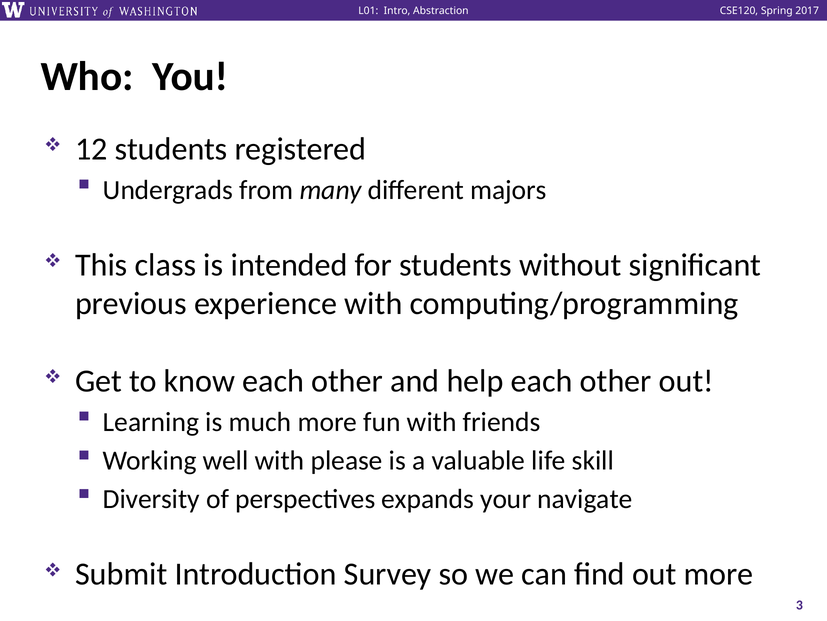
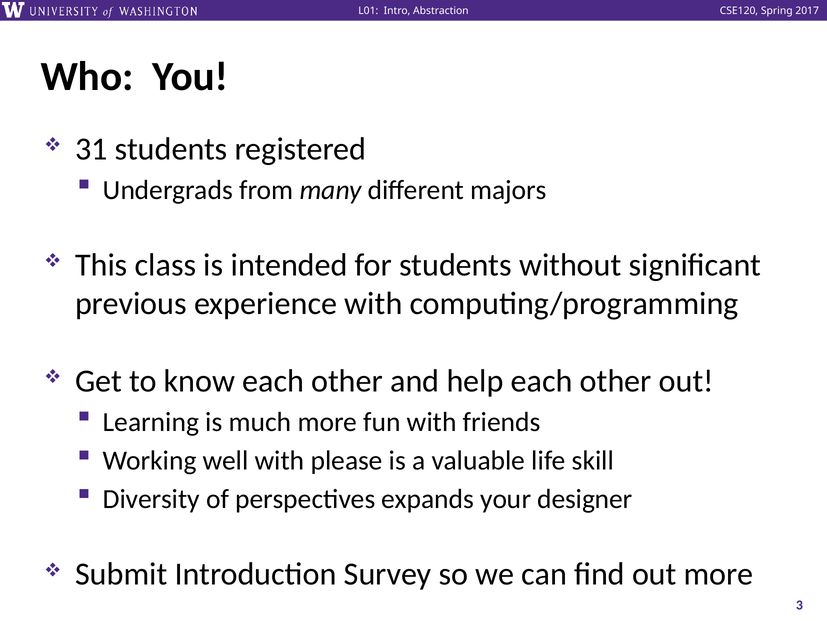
12: 12 -> 31
navigate: navigate -> designer
